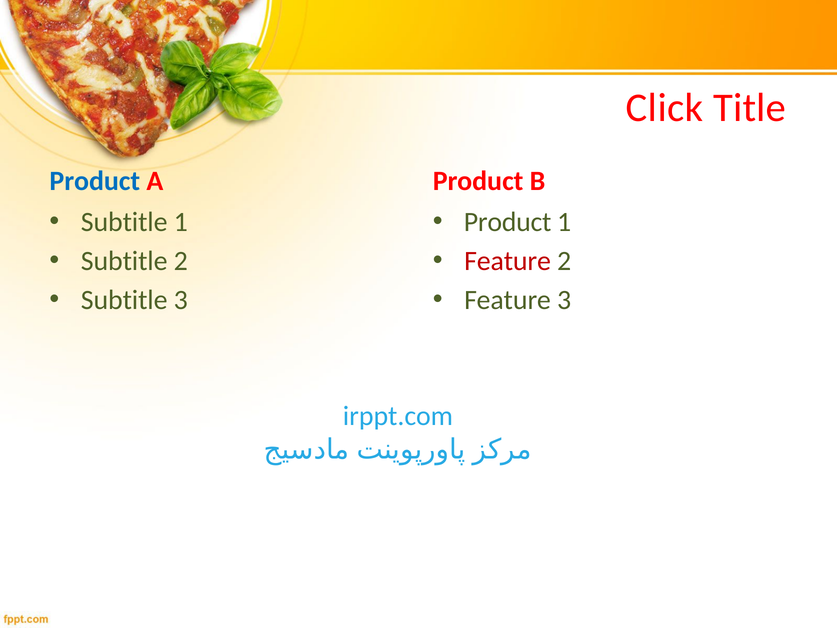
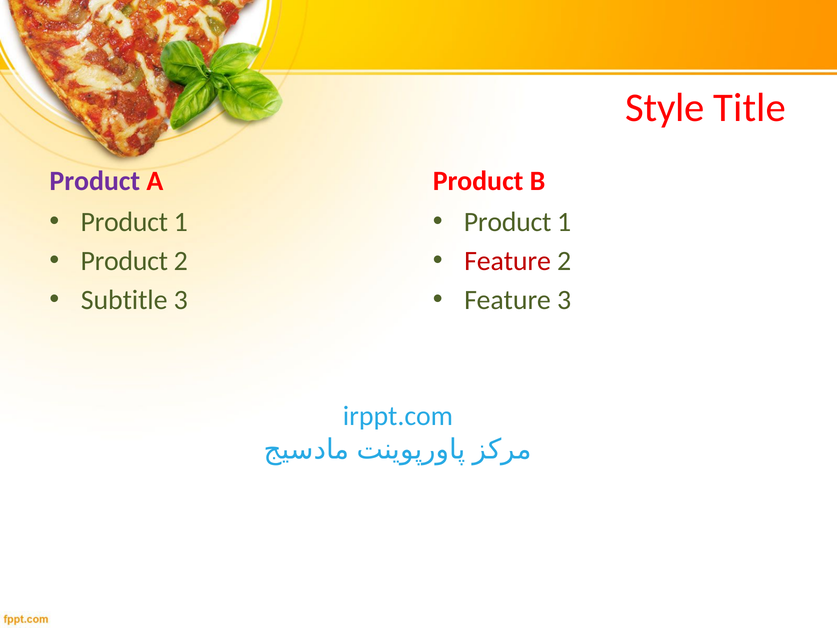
Click: Click -> Style
Product at (95, 181) colour: blue -> purple
Subtitle at (124, 222): Subtitle -> Product
Subtitle at (124, 261): Subtitle -> Product
